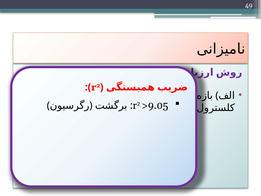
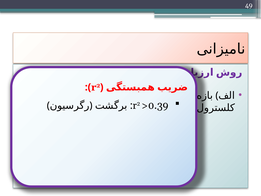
>9.05: >9.05 -> >0.39
